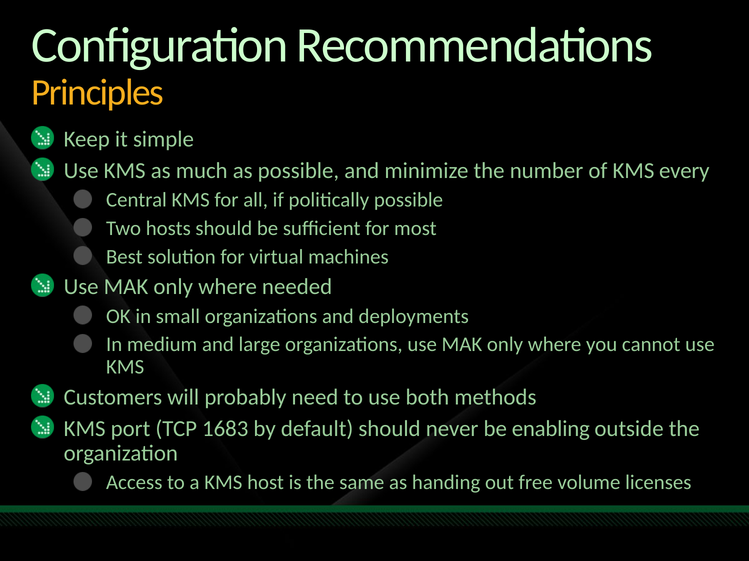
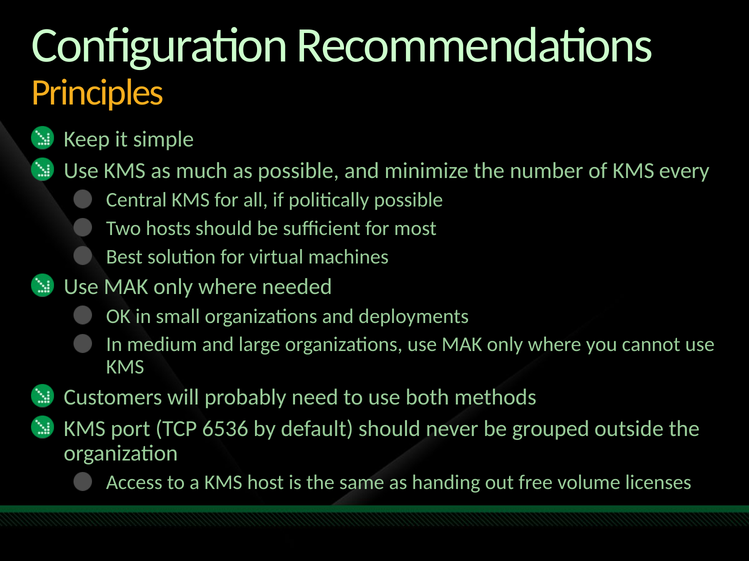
1683: 1683 -> 6536
enabling: enabling -> grouped
